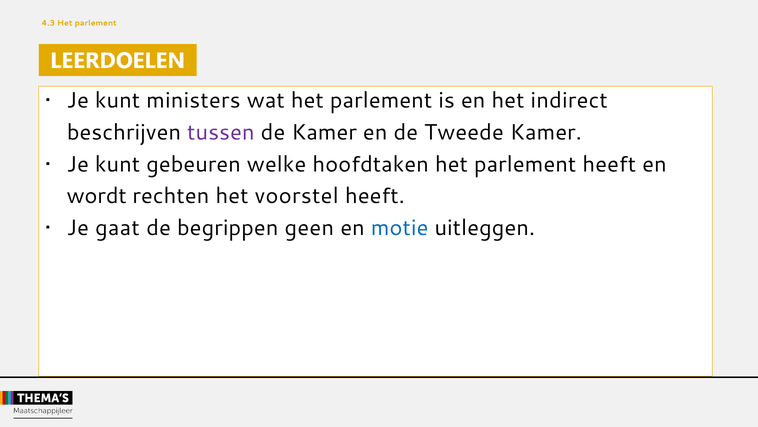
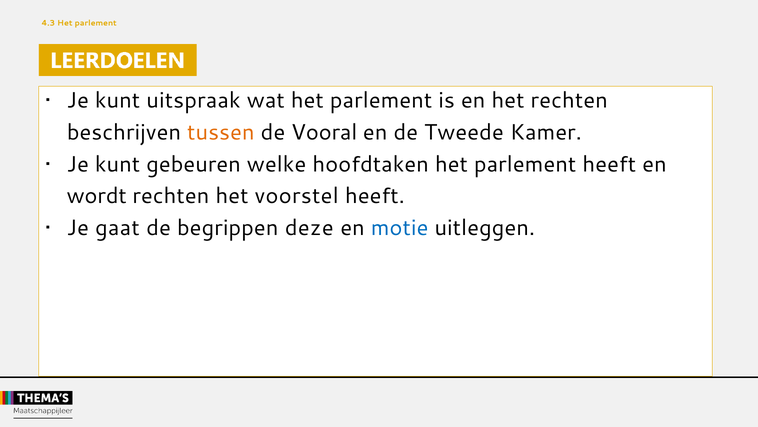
ministers: ministers -> uitspraak
het indirect: indirect -> rechten
tussen colour: purple -> orange
de Kamer: Kamer -> Vooral
geen: geen -> deze
